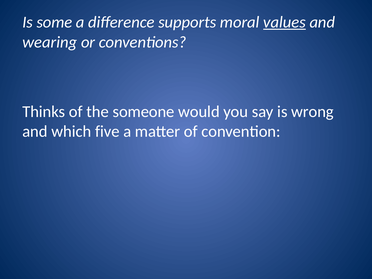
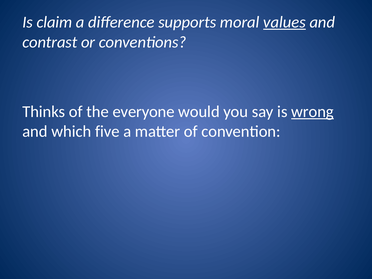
some: some -> claim
wearing: wearing -> contrast
someone: someone -> everyone
wrong underline: none -> present
